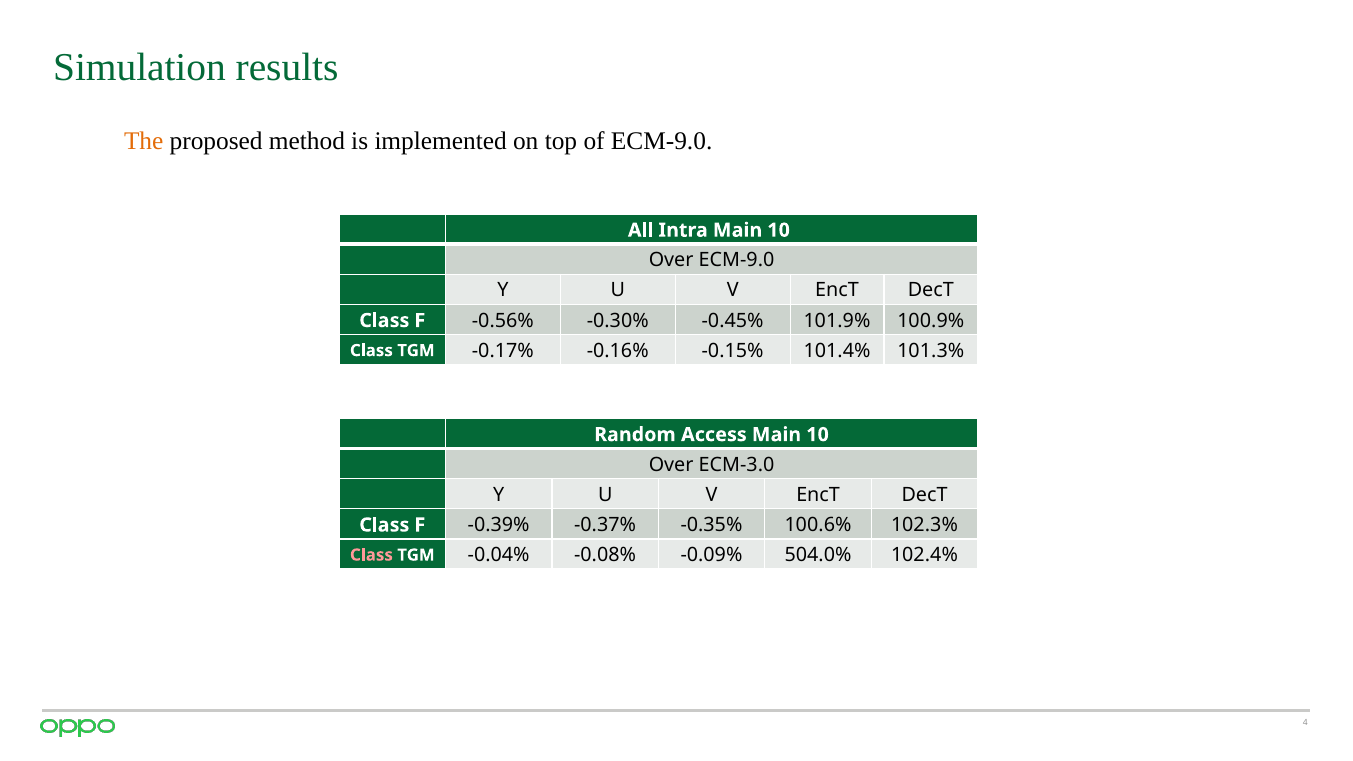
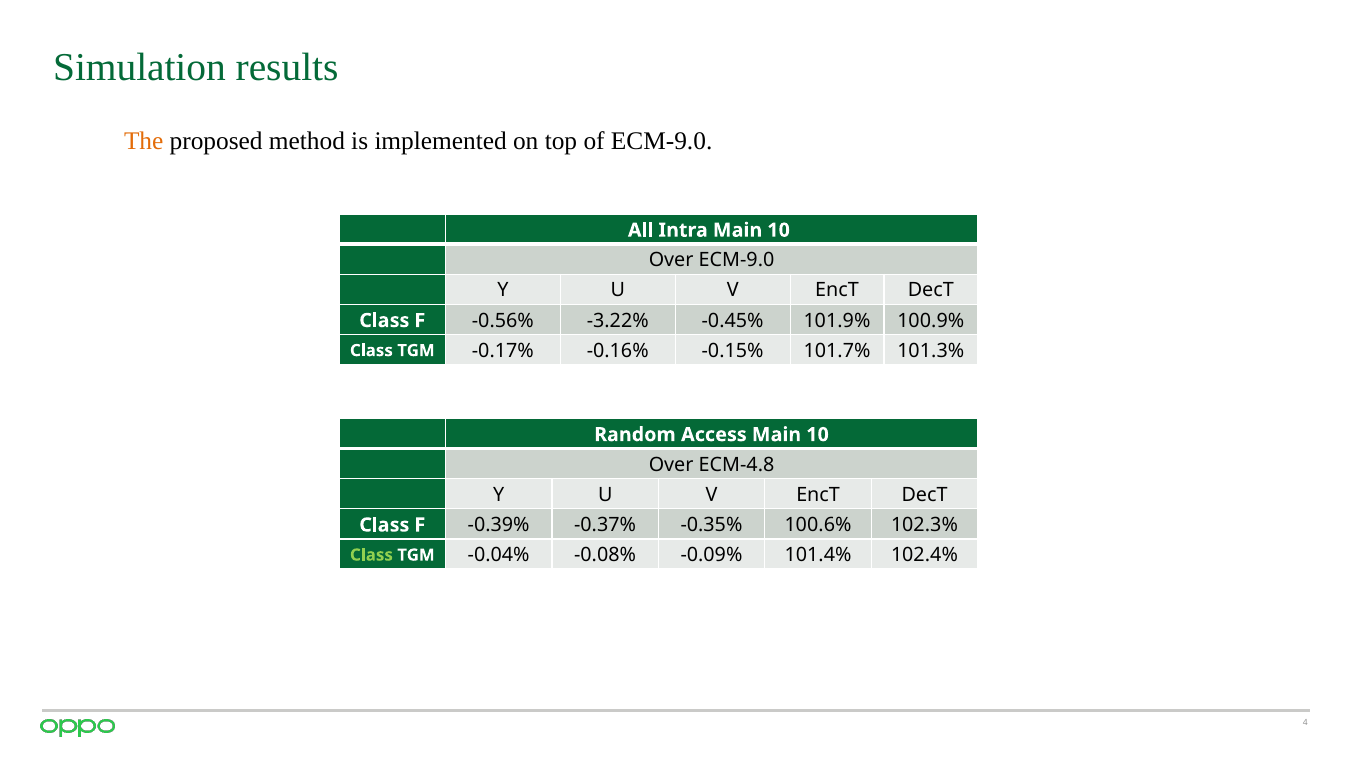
-0.30%: -0.30% -> -3.22%
101.4%: 101.4% -> 101.7%
ECM-3.0: ECM-3.0 -> ECM-4.8
Class at (371, 555) colour: pink -> light green
504.0%: 504.0% -> 101.4%
